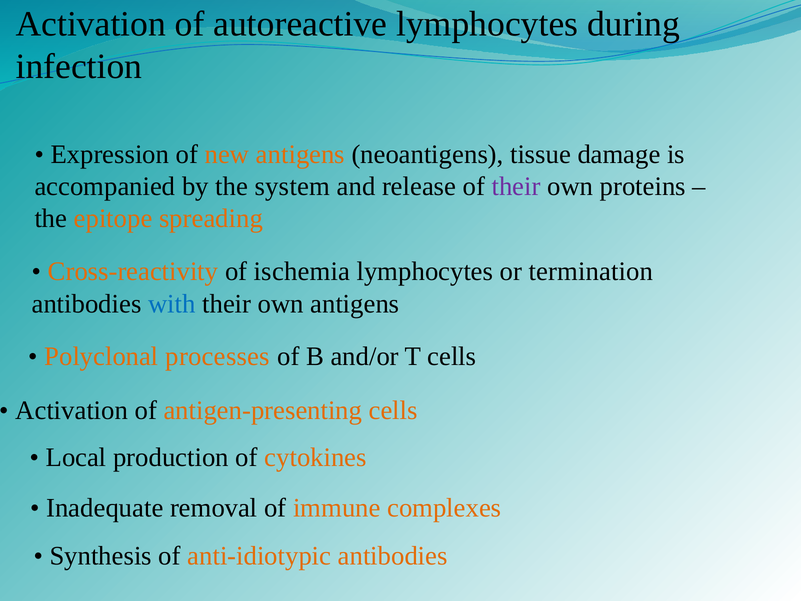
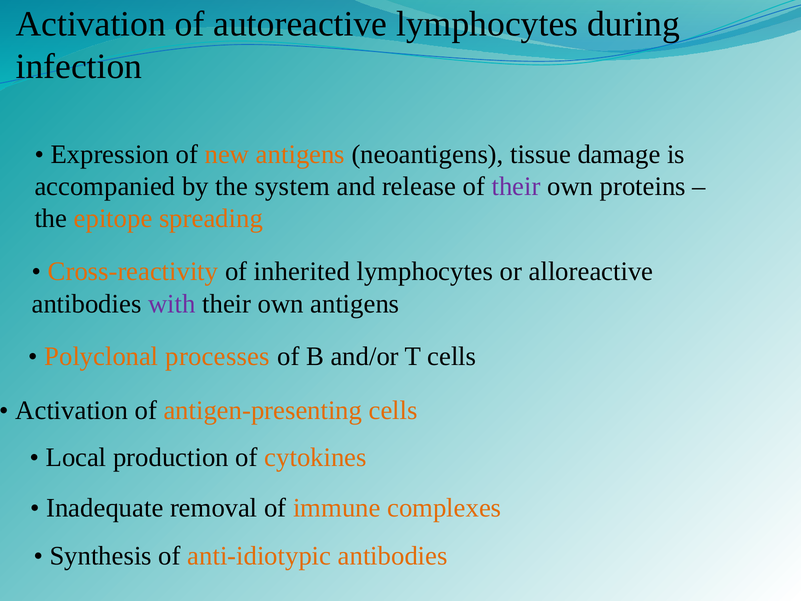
ischemia: ischemia -> inherited
termination: termination -> alloreactive
with colour: blue -> purple
